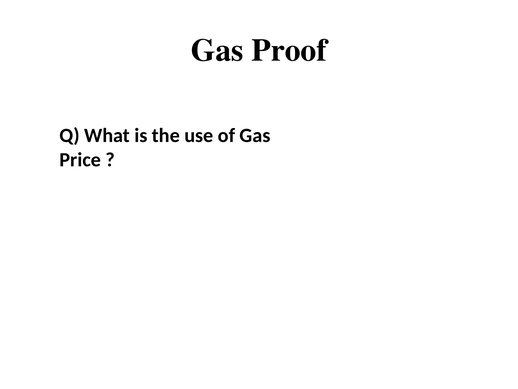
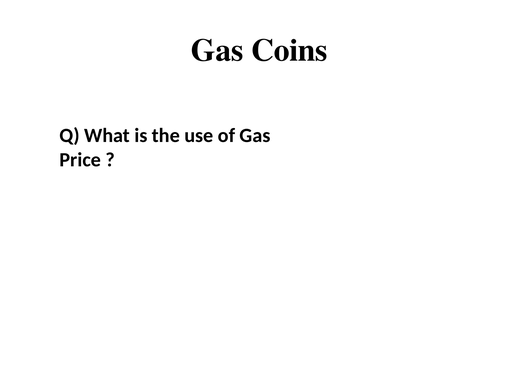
Proof: Proof -> Coins
